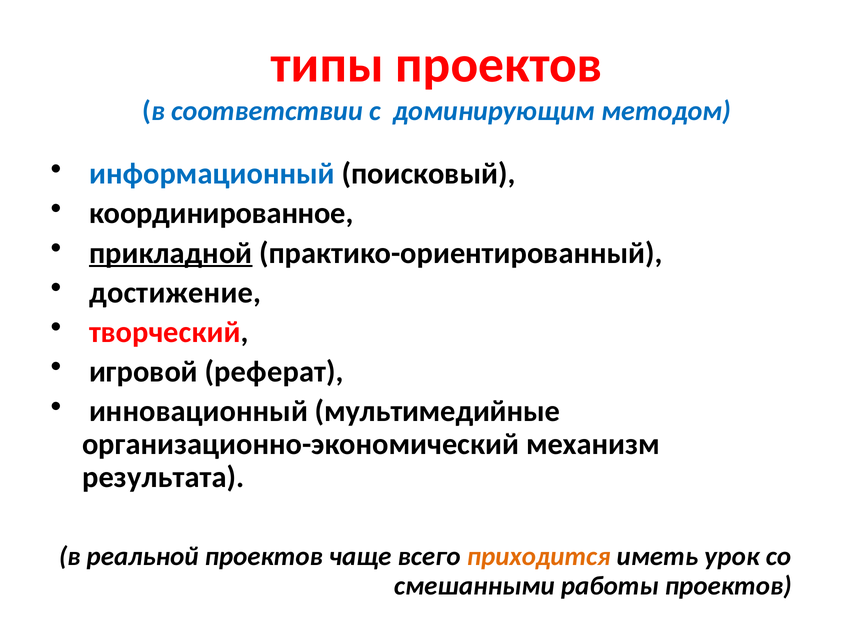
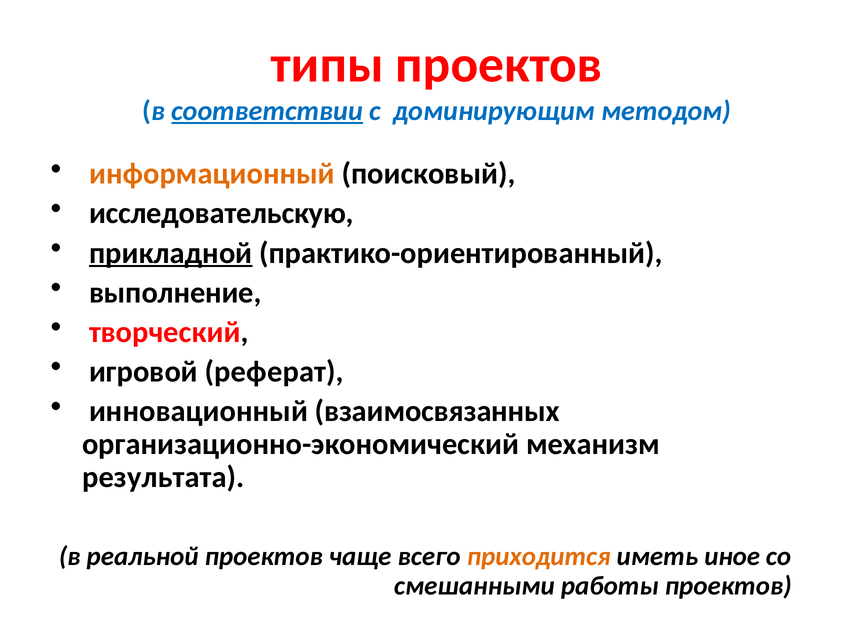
соответствии underline: none -> present
информационный colour: blue -> orange
координированное: координированное -> исследовательскую
достижение: достижение -> выполнение
мультимедийные: мультимедийные -> взаимосвязанных
урок: урок -> иное
